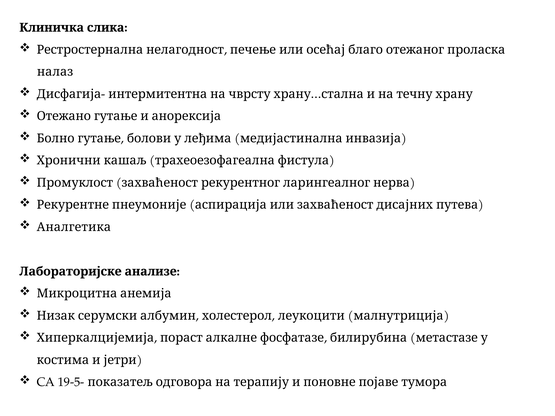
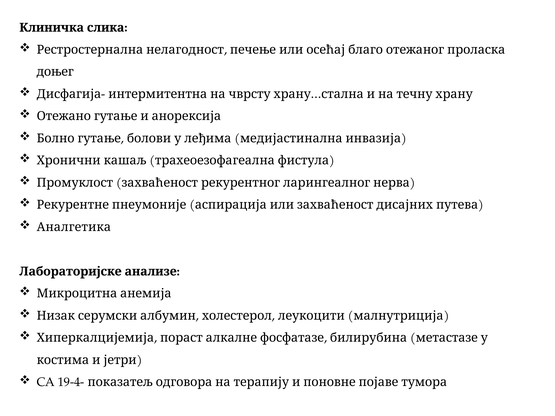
налаз: налаз -> доњег
19-5-: 19-5- -> 19-4-
